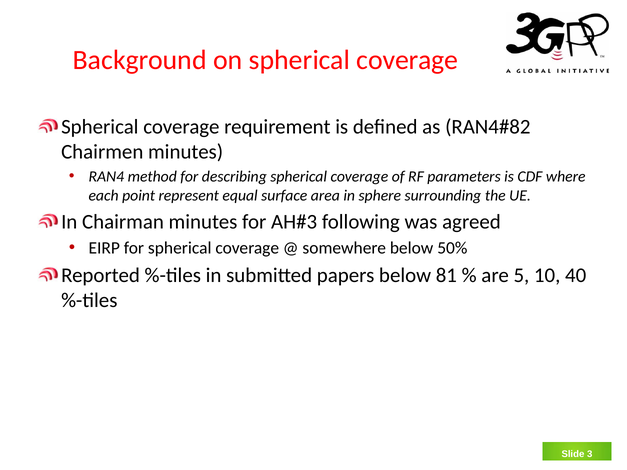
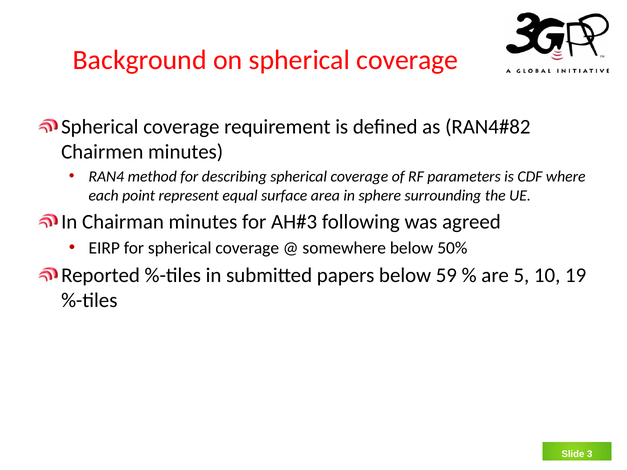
81: 81 -> 59
40: 40 -> 19
